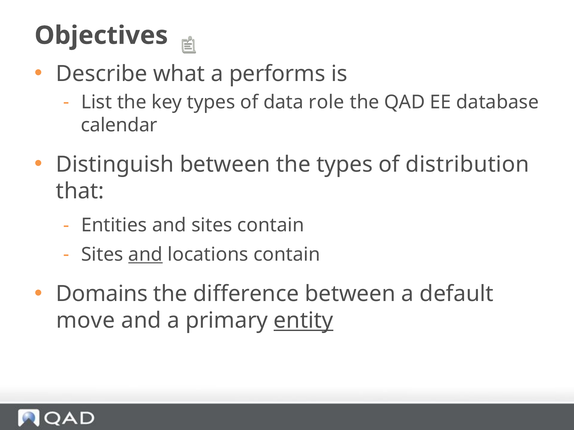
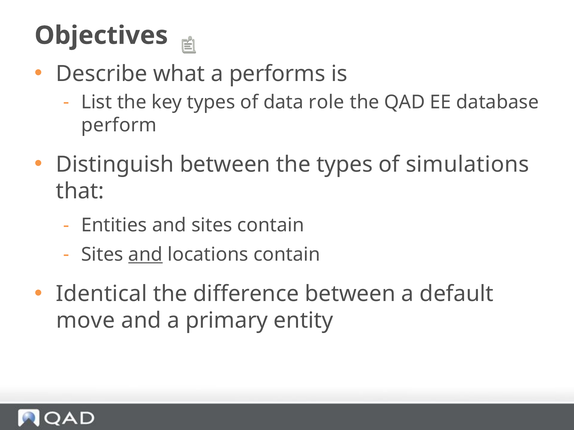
calendar: calendar -> perform
distribution: distribution -> simulations
Domains: Domains -> Identical
entity underline: present -> none
